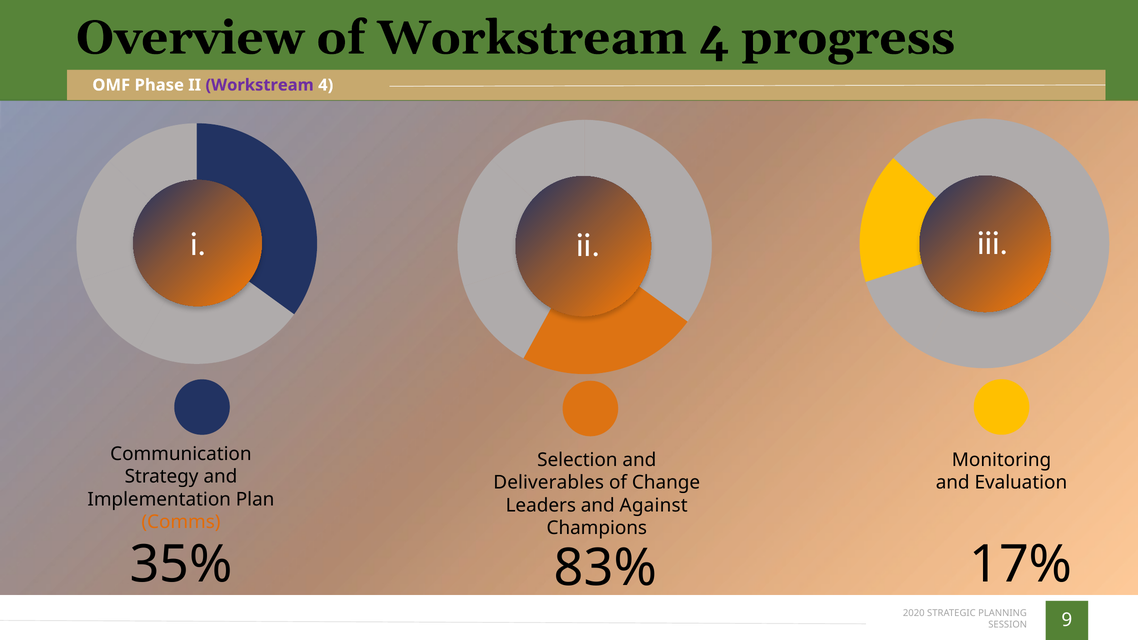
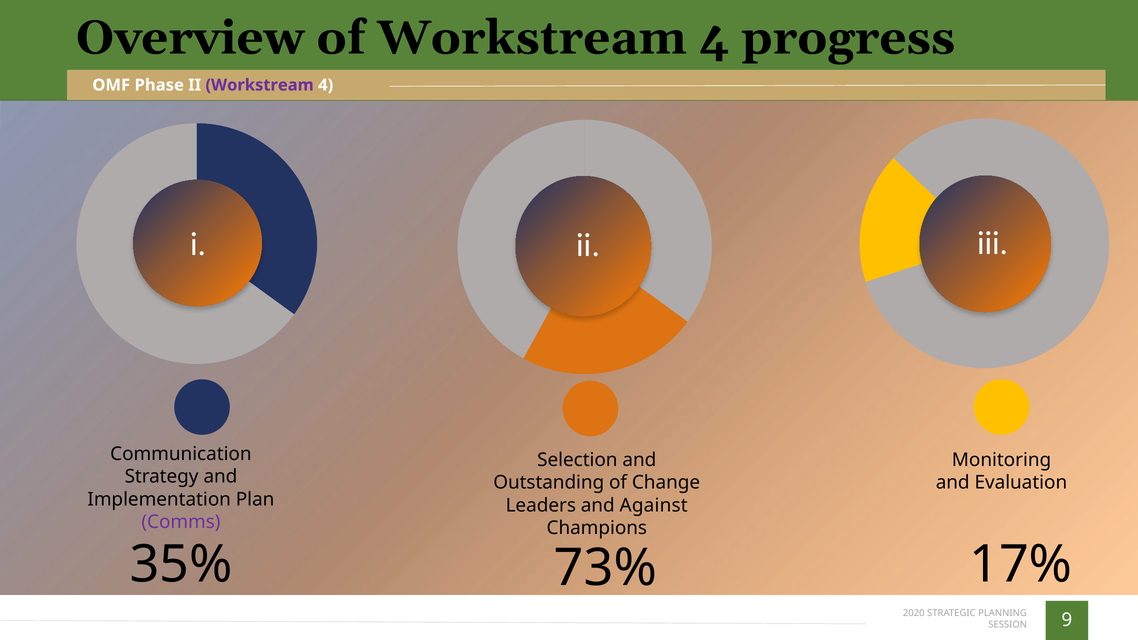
Deliverables: Deliverables -> Outstanding
Comms colour: orange -> purple
83%: 83% -> 73%
